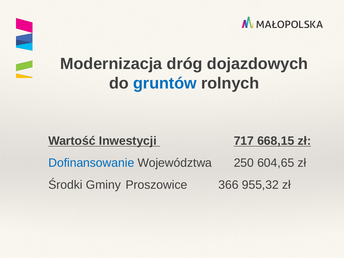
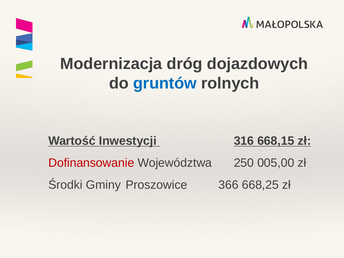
717: 717 -> 316
Dofinansowanie colour: blue -> red
604,65: 604,65 -> 005,00
955,32: 955,32 -> 668,25
